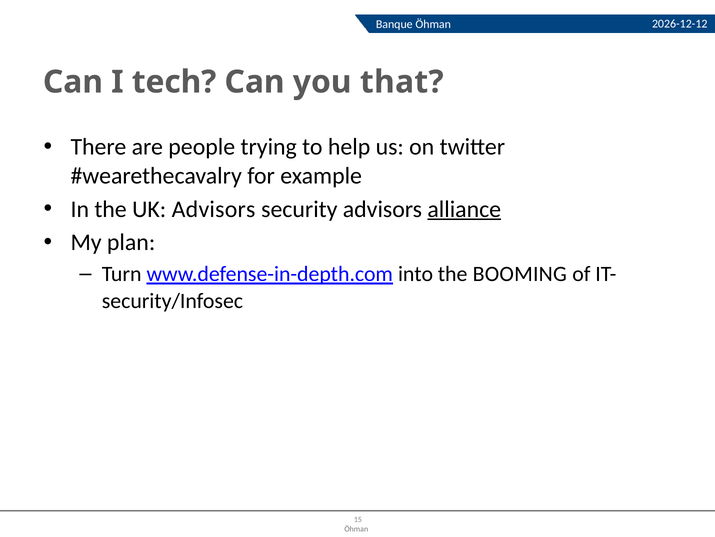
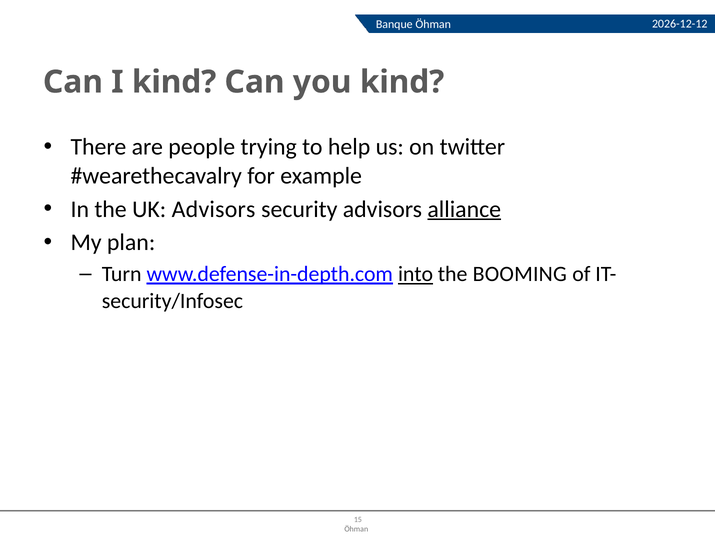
I tech: tech -> kind
you that: that -> kind
into underline: none -> present
